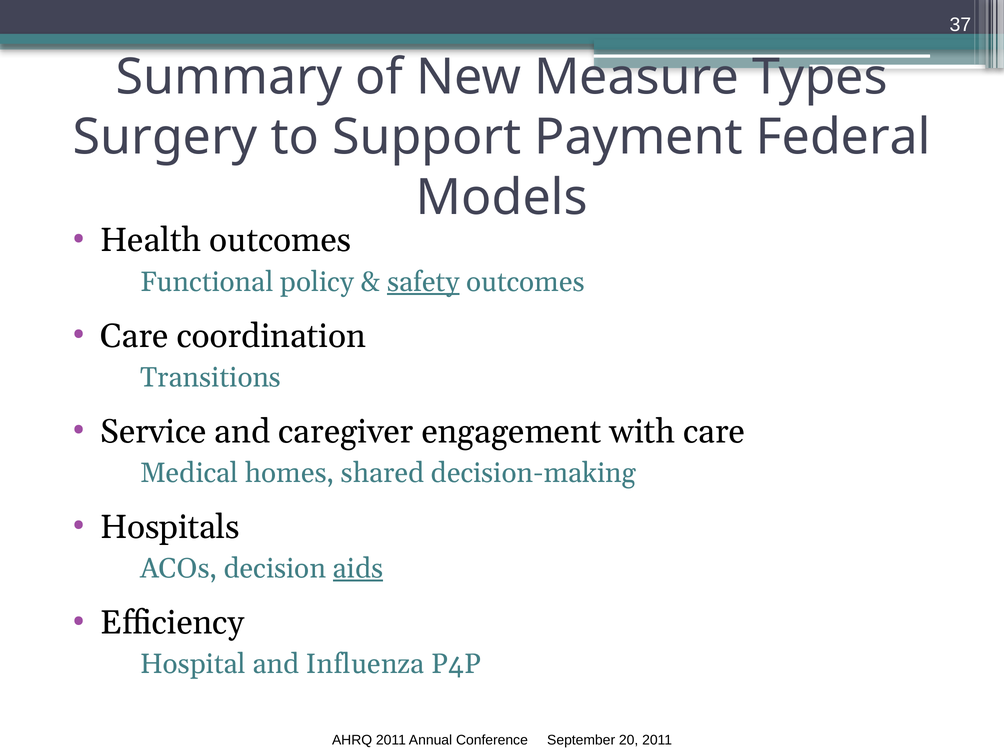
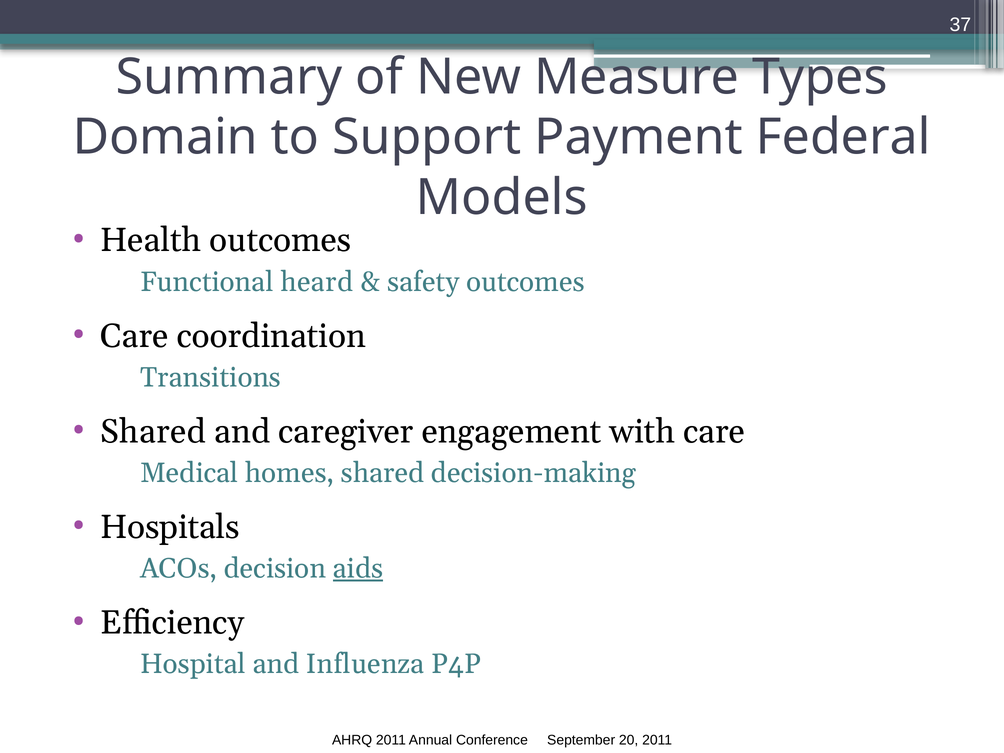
Surgery: Surgery -> Domain
policy: policy -> heard
safety underline: present -> none
Service at (153, 432): Service -> Shared
